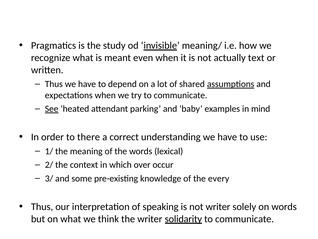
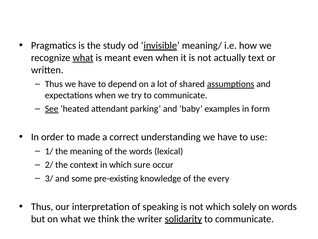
what at (83, 58) underline: none -> present
mind: mind -> form
there: there -> made
over: over -> sure
not writer: writer -> which
